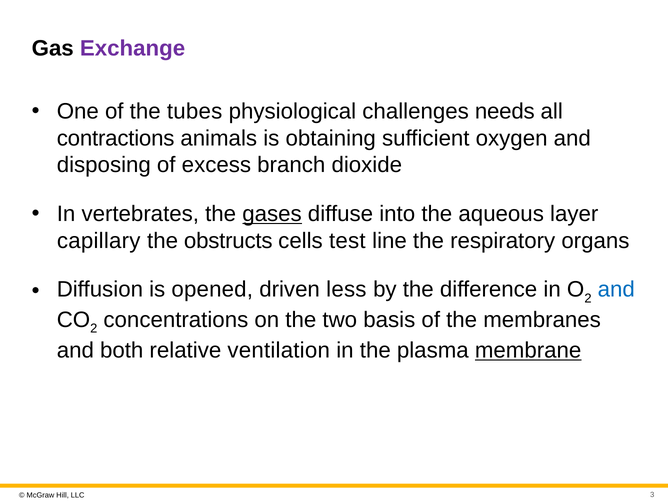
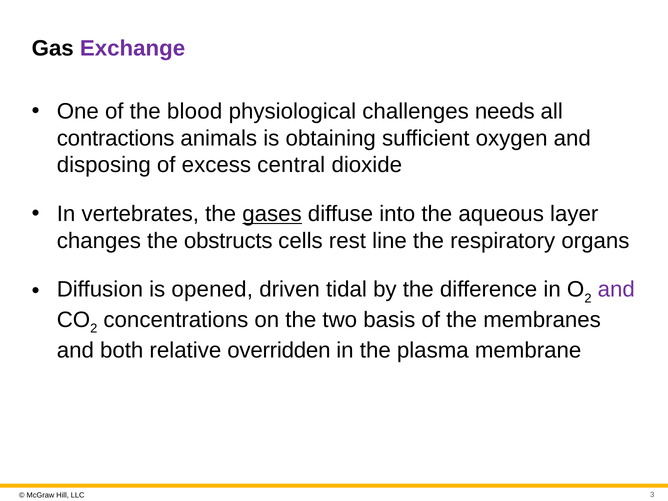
tubes: tubes -> blood
branch: branch -> central
capillary: capillary -> changes
test: test -> rest
less: less -> tidal
and at (616, 290) colour: blue -> purple
ventilation: ventilation -> overridden
membrane underline: present -> none
